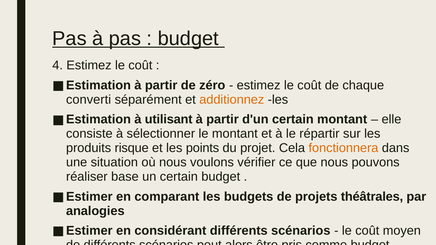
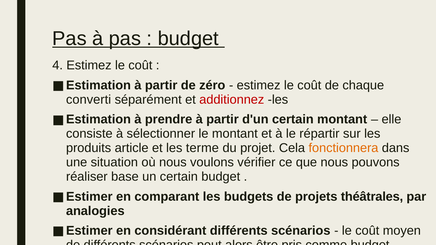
additionnez colour: orange -> red
utilisant: utilisant -> prendre
risque: risque -> article
points: points -> terme
